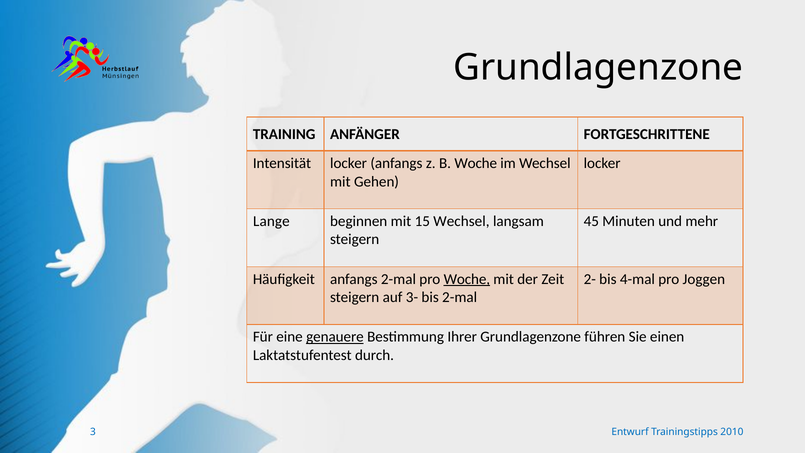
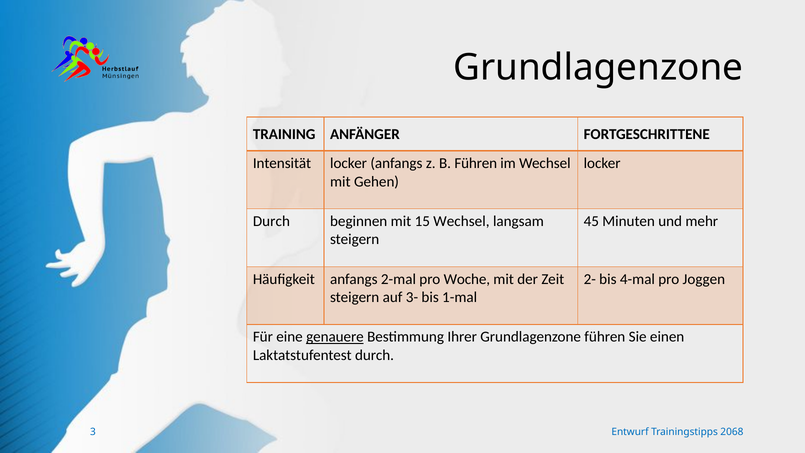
B Woche: Woche -> Führen
Lange at (271, 221): Lange -> Durch
Woche at (467, 279) underline: present -> none
bis 2-mal: 2-mal -> 1-mal
2010: 2010 -> 2068
